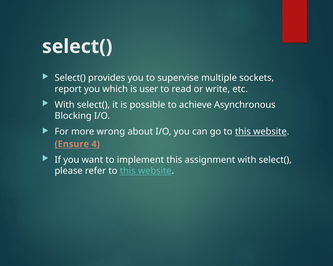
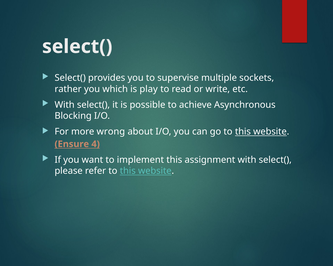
report: report -> rather
user: user -> play
